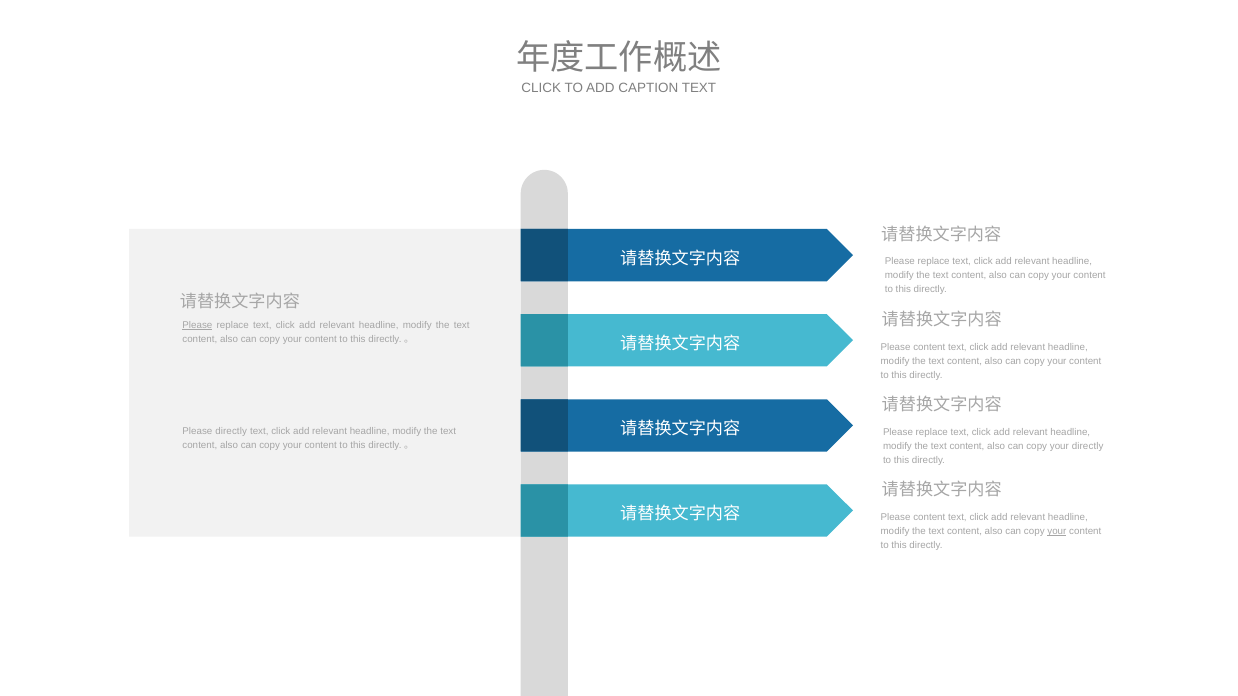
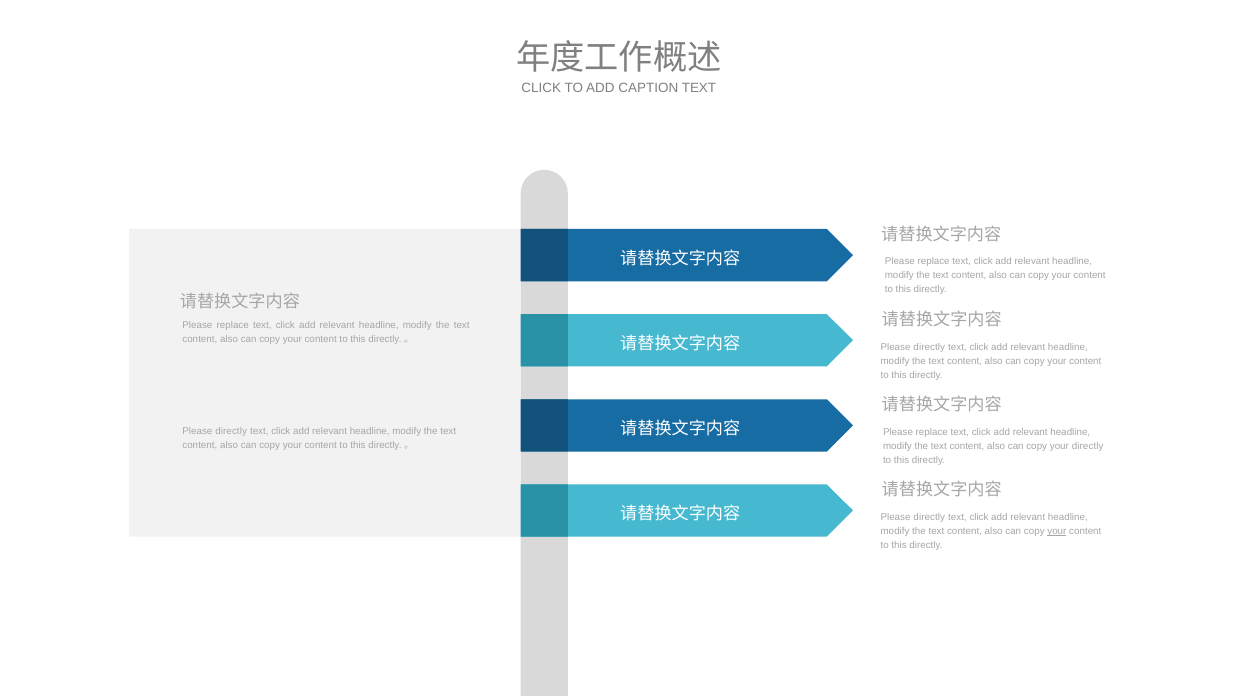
Please at (197, 326) underline: present -> none
content at (929, 347): content -> directly
content at (929, 517): content -> directly
